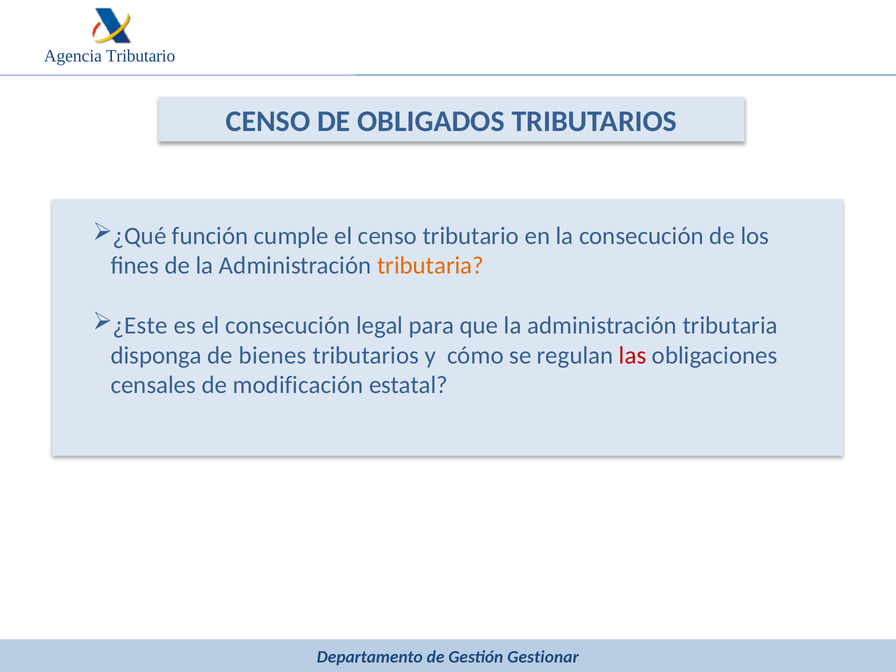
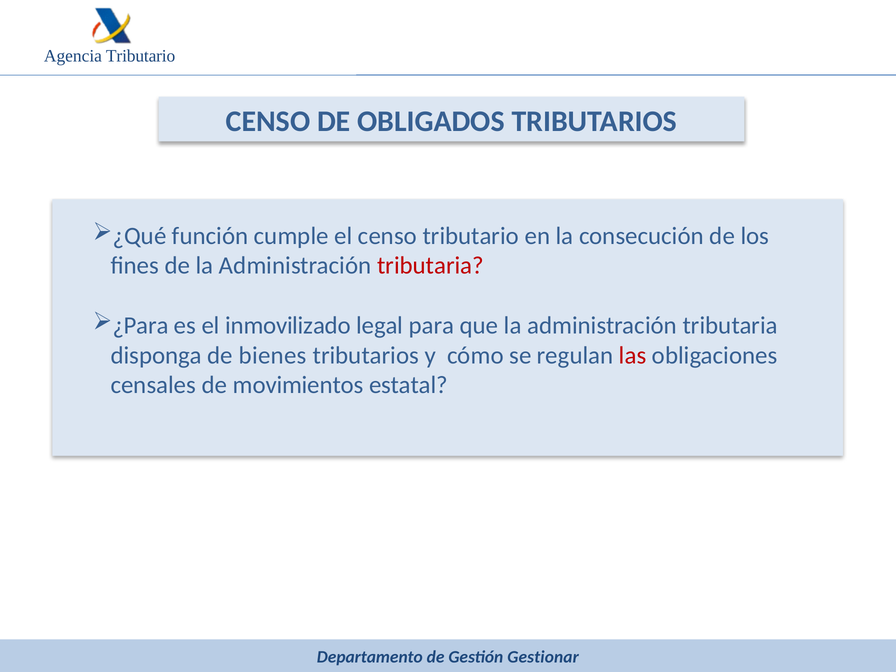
tributaria at (430, 266) colour: orange -> red
¿Este: ¿Este -> ¿Para
el consecución: consecución -> inmovilizado
modificación: modificación -> movimientos
